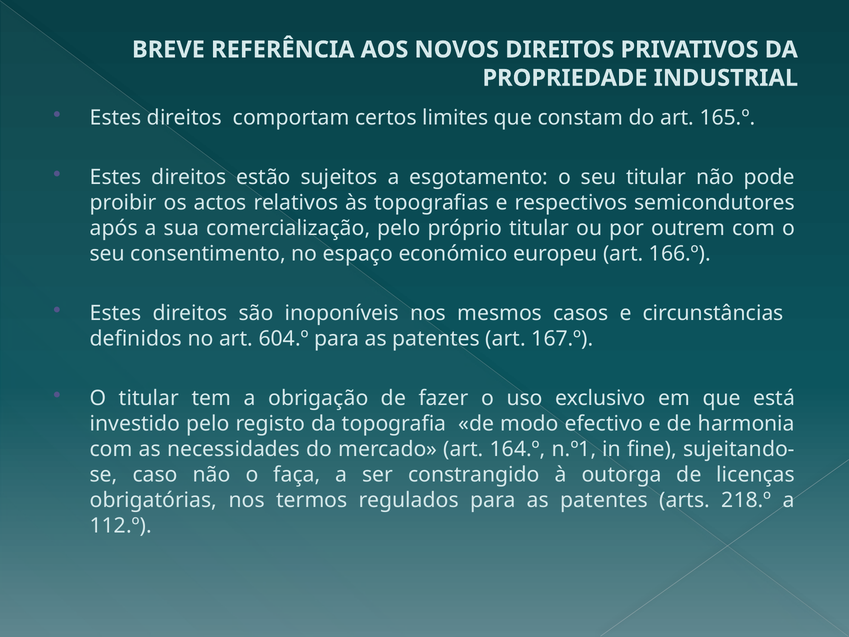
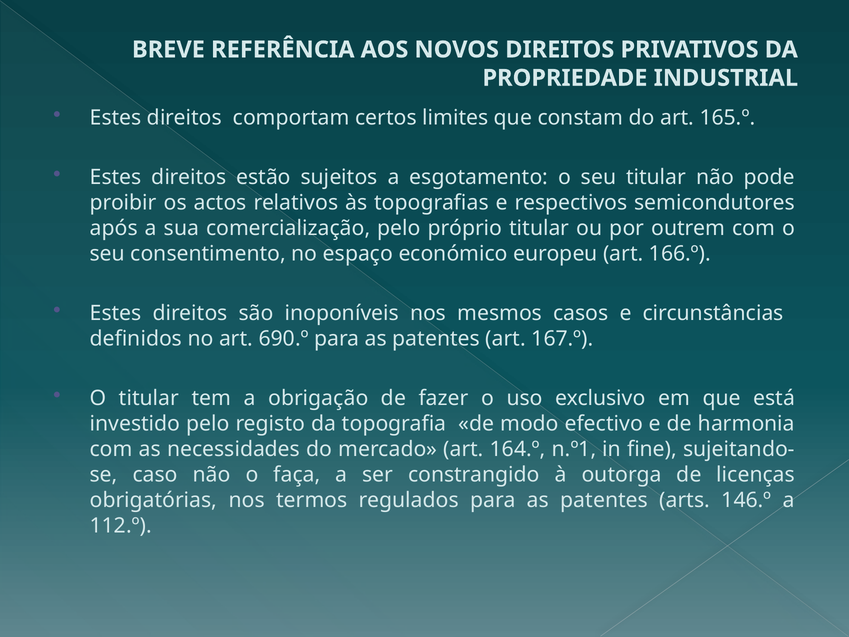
604.º: 604.º -> 690.º
218.º: 218.º -> 146.º
